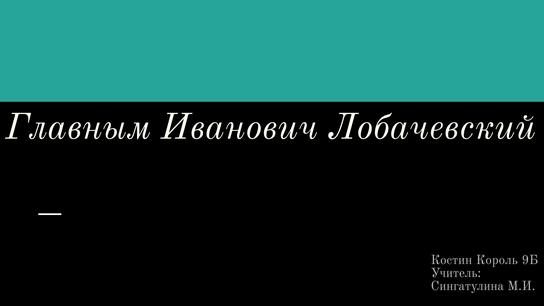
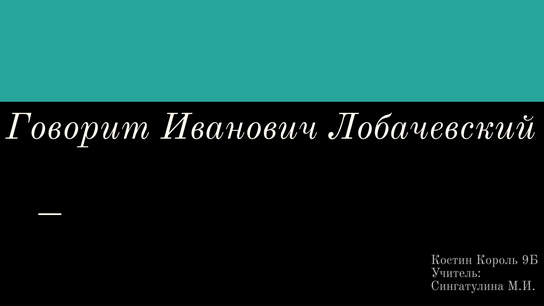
Главным: Главным -> Говорит
